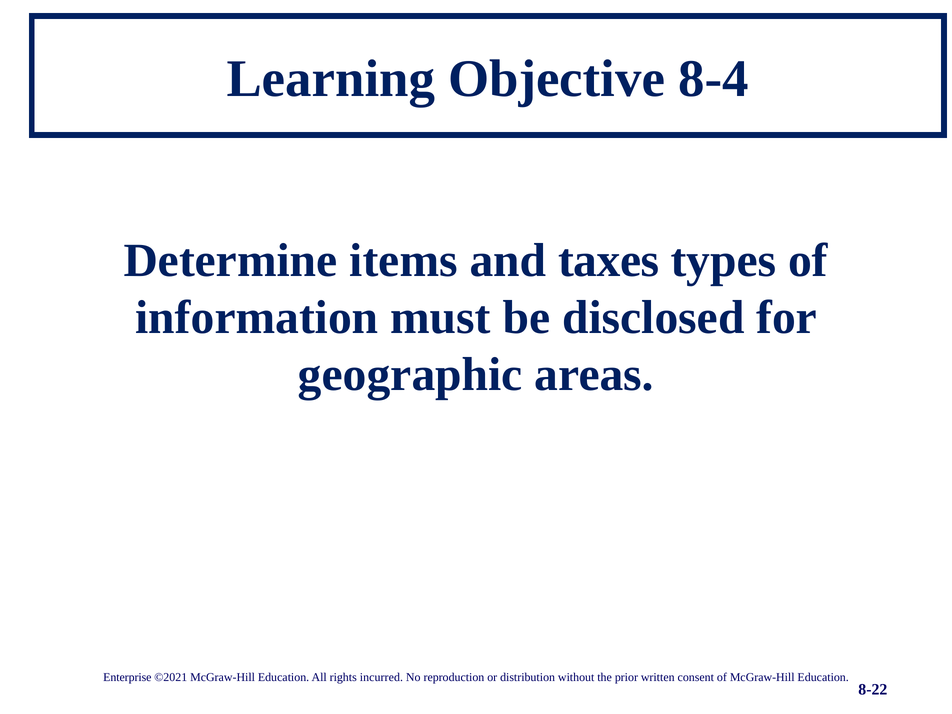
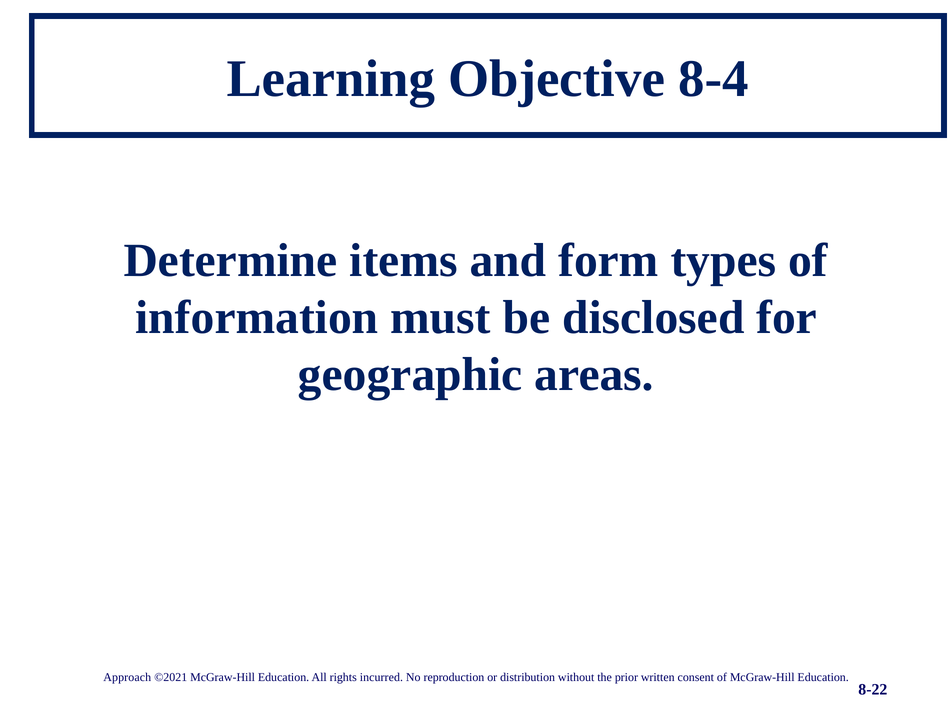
taxes: taxes -> form
Enterprise: Enterprise -> Approach
